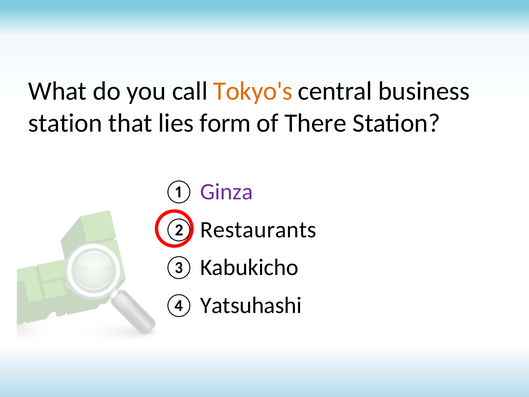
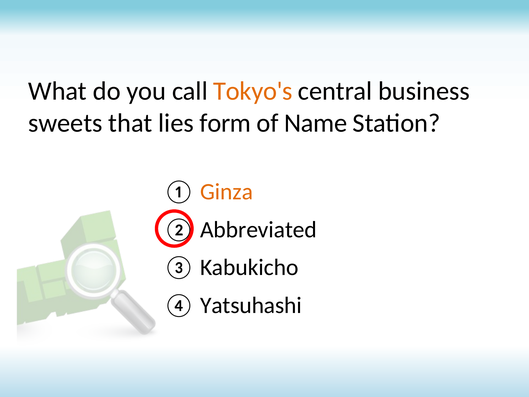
station at (65, 123): station -> sweets
There: There -> Name
Ginza colour: purple -> orange
Restaurants: Restaurants -> Abbreviated
